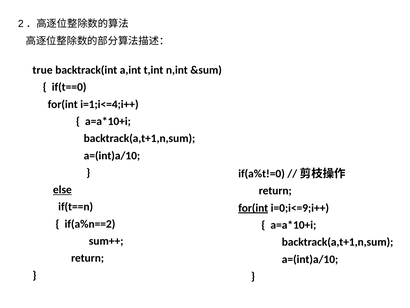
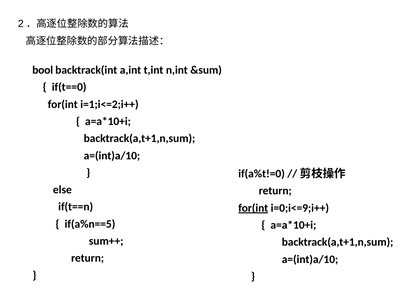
true: true -> bool
i=1;i<=4;i++: i=1;i<=4;i++ -> i=1;i<=2;i++
else underline: present -> none
if(a%n==2: if(a%n==2 -> if(a%n==5
